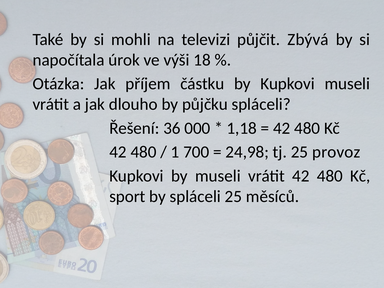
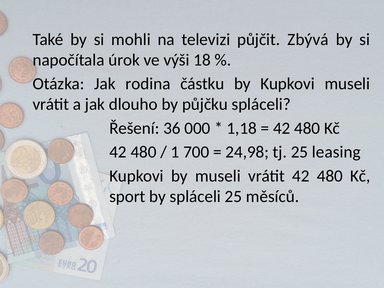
příjem: příjem -> rodina
provoz: provoz -> leasing
